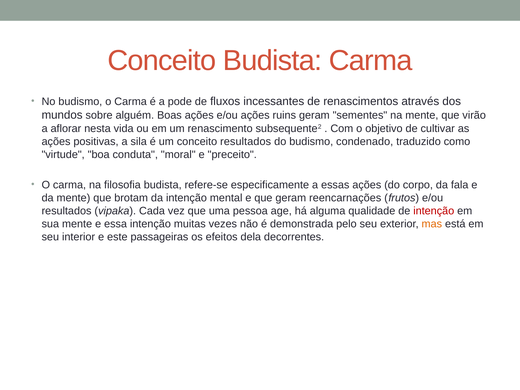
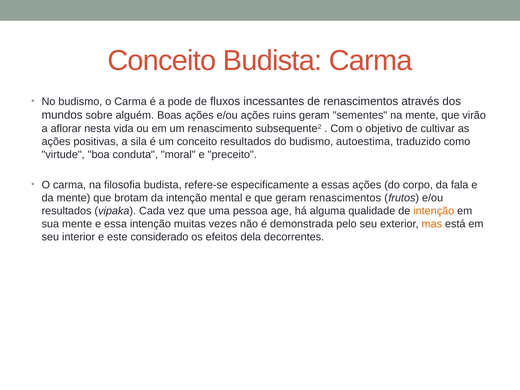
condenado: condenado -> autoestima
geram reencarnações: reencarnações -> renascimentos
intenção at (434, 211) colour: red -> orange
passageiras: passageiras -> considerado
